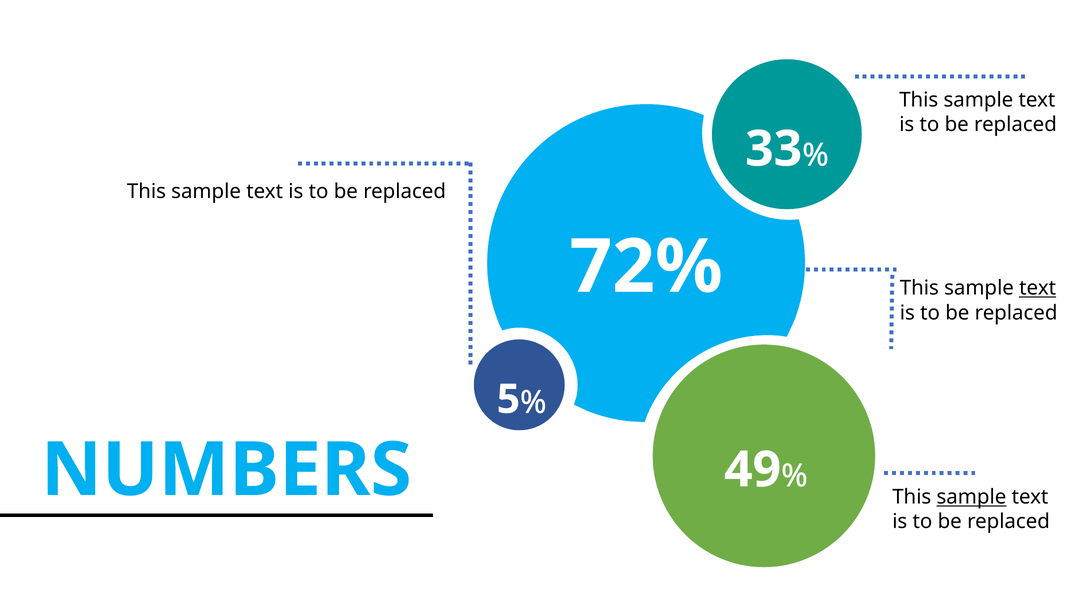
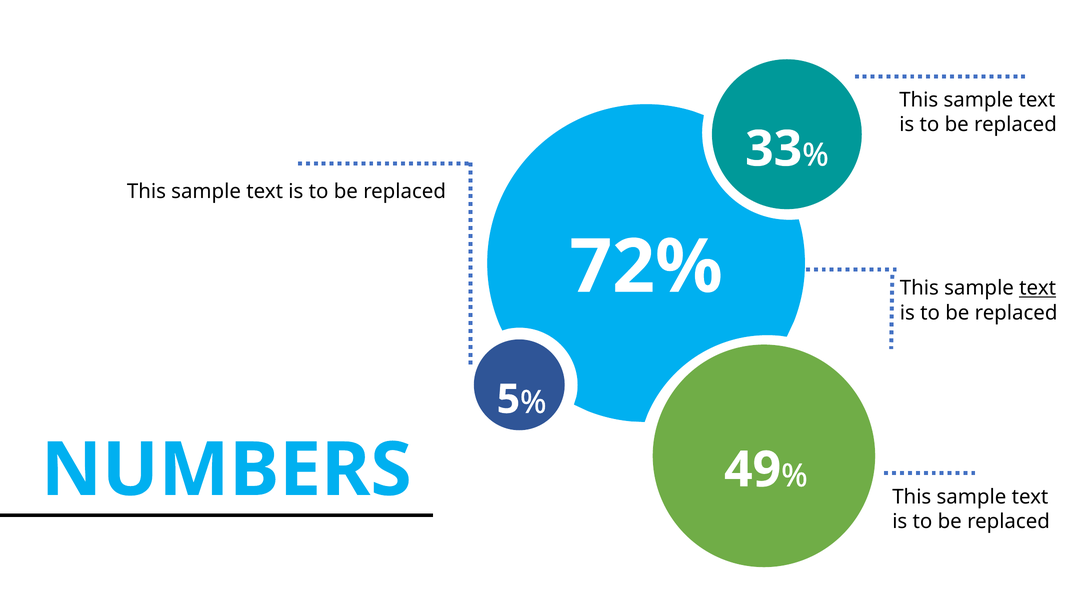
sample at (971, 497) underline: present -> none
